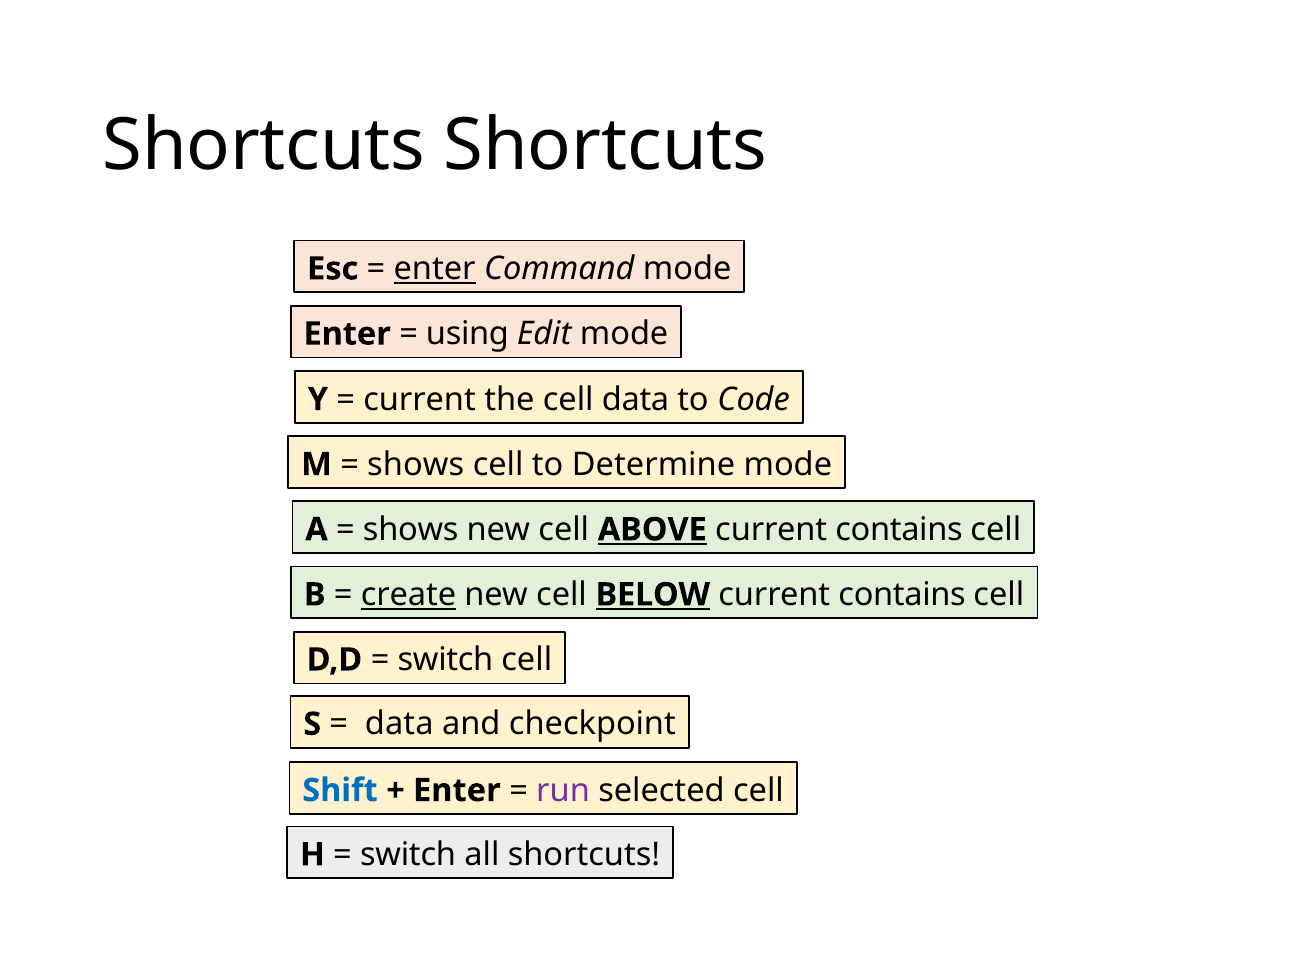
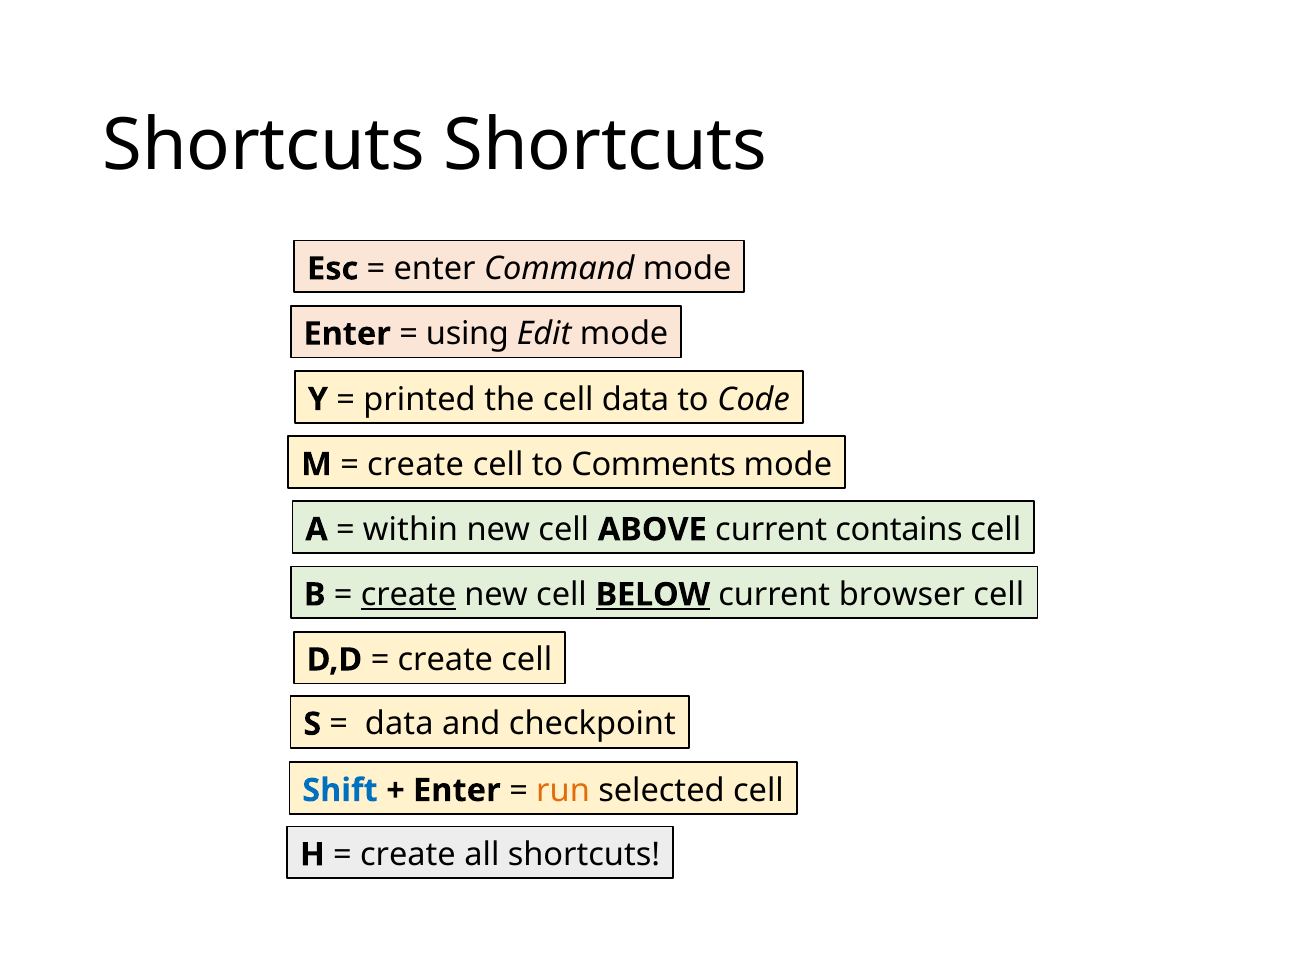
enter at (435, 269) underline: present -> none
current at (420, 400): current -> printed
shows at (416, 465): shows -> create
Determine: Determine -> Comments
shows at (411, 530): shows -> within
ABOVE underline: present -> none
contains at (902, 595): contains -> browser
switch at (445, 660): switch -> create
run colour: purple -> orange
switch at (408, 855): switch -> create
